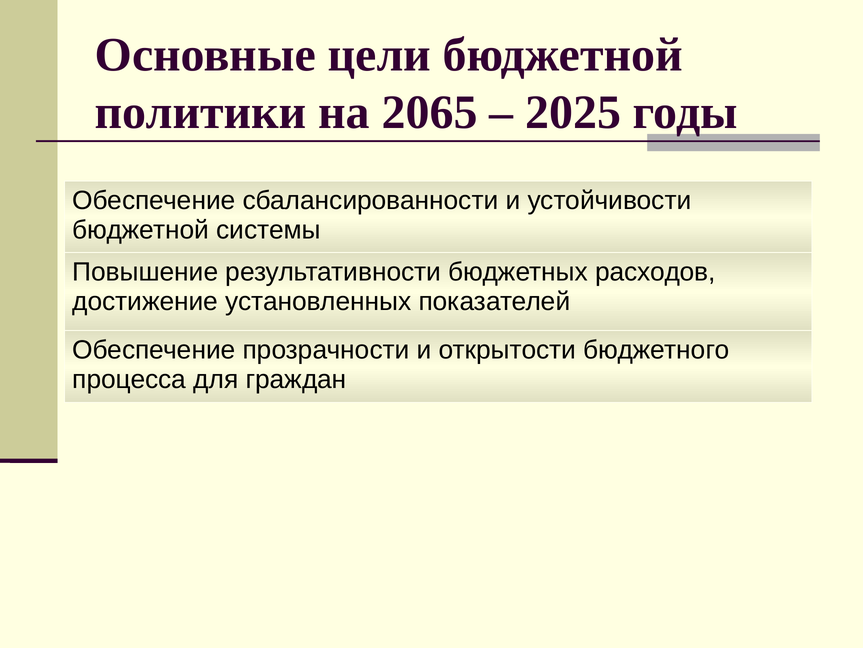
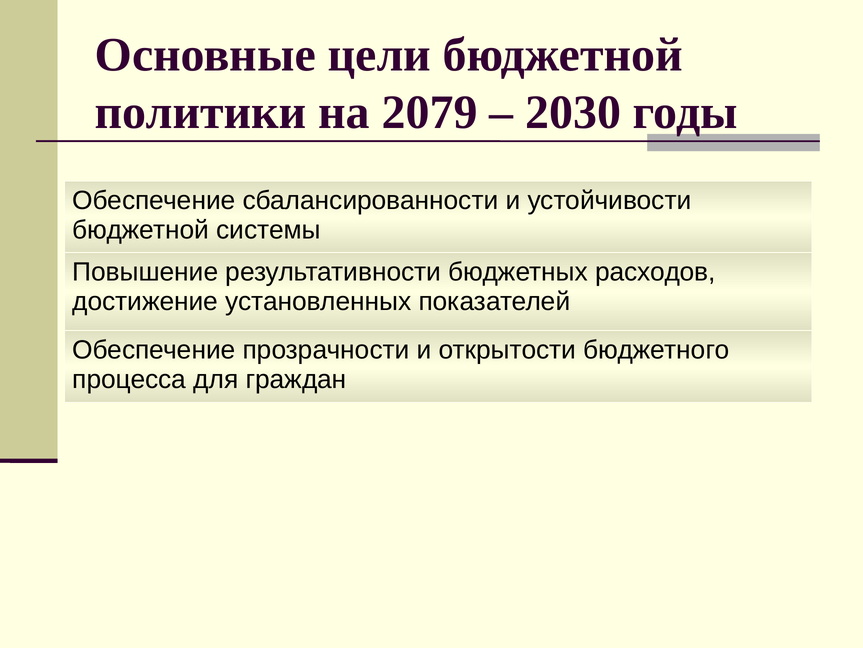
2065: 2065 -> 2079
2025: 2025 -> 2030
